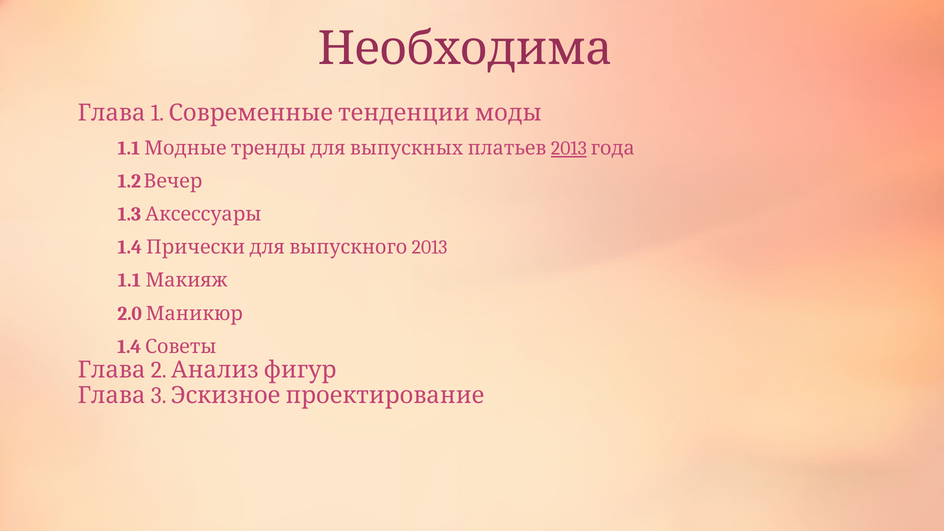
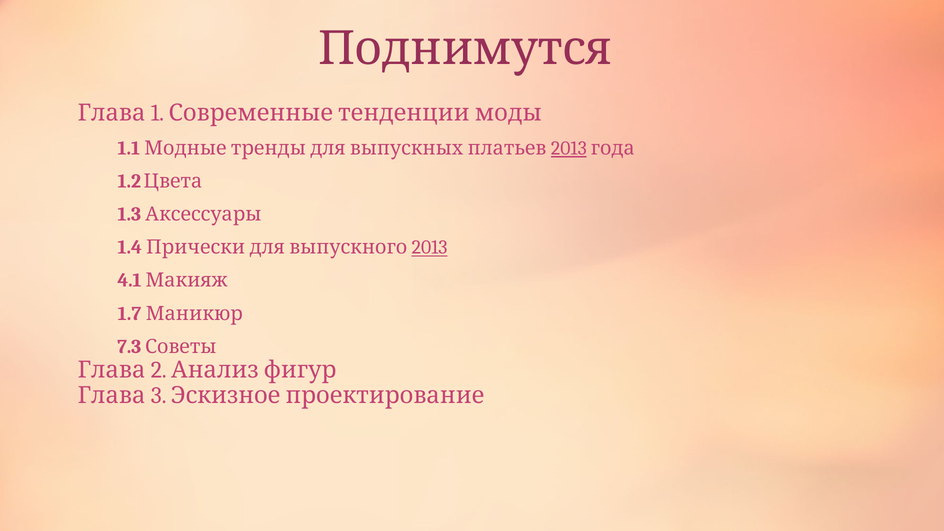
Необходима: Необходима -> Поднимутся
Вечер: Вечер -> Цвета
2013 at (430, 247) underline: none -> present
1.1 at (129, 280): 1.1 -> 4.1
2.0: 2.0 -> 1.7
1.4 at (129, 347): 1.4 -> 7.3
